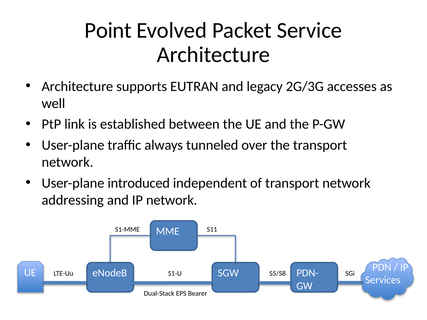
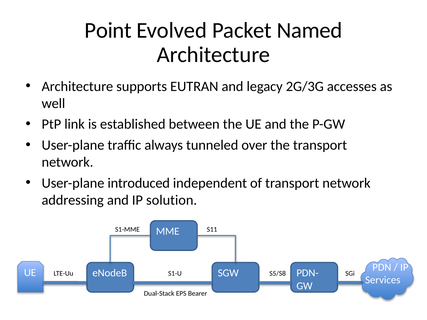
Service: Service -> Named
IP network: network -> solution
